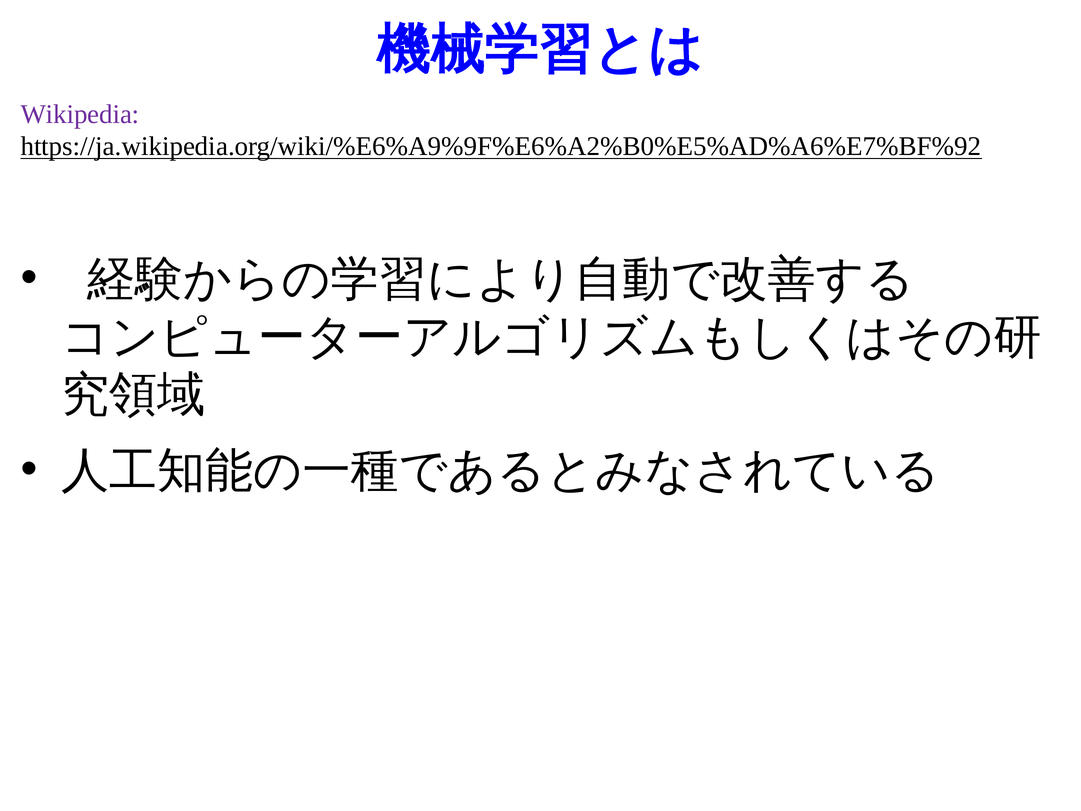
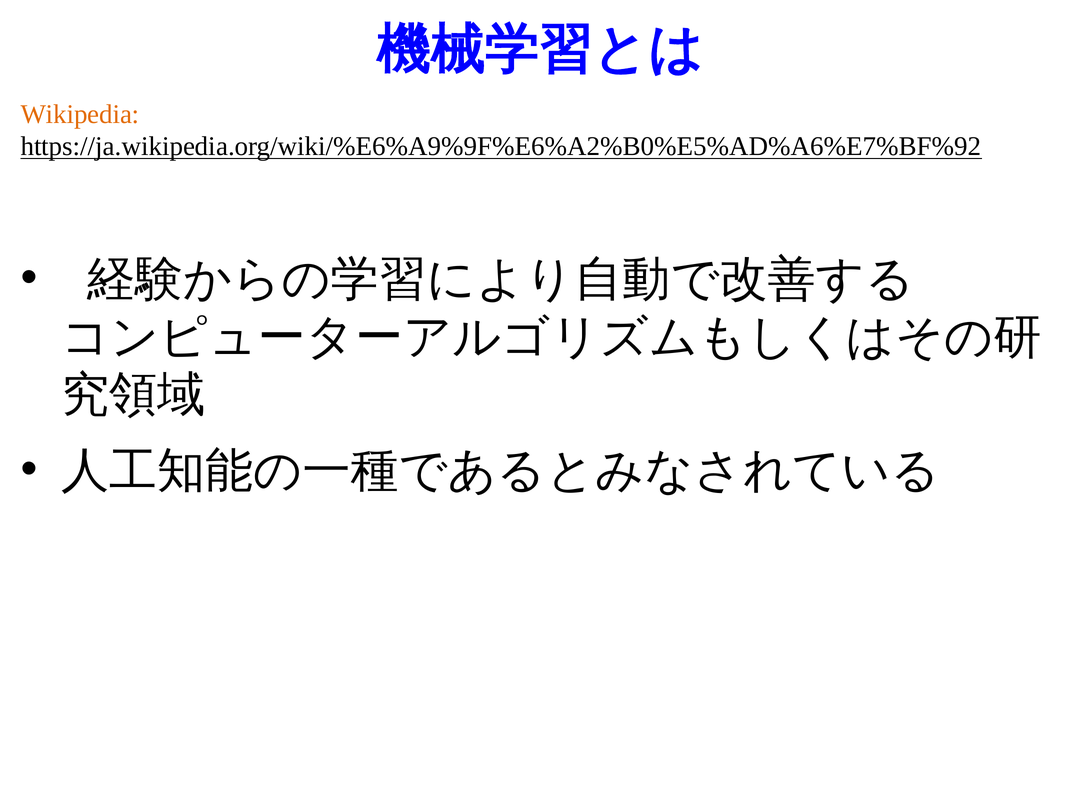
Wikipedia colour: purple -> orange
